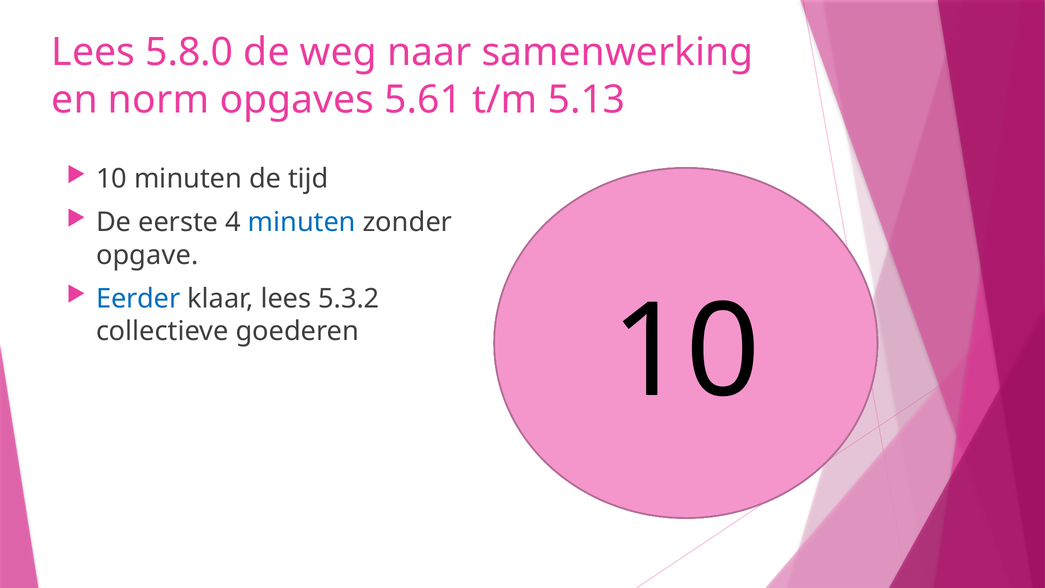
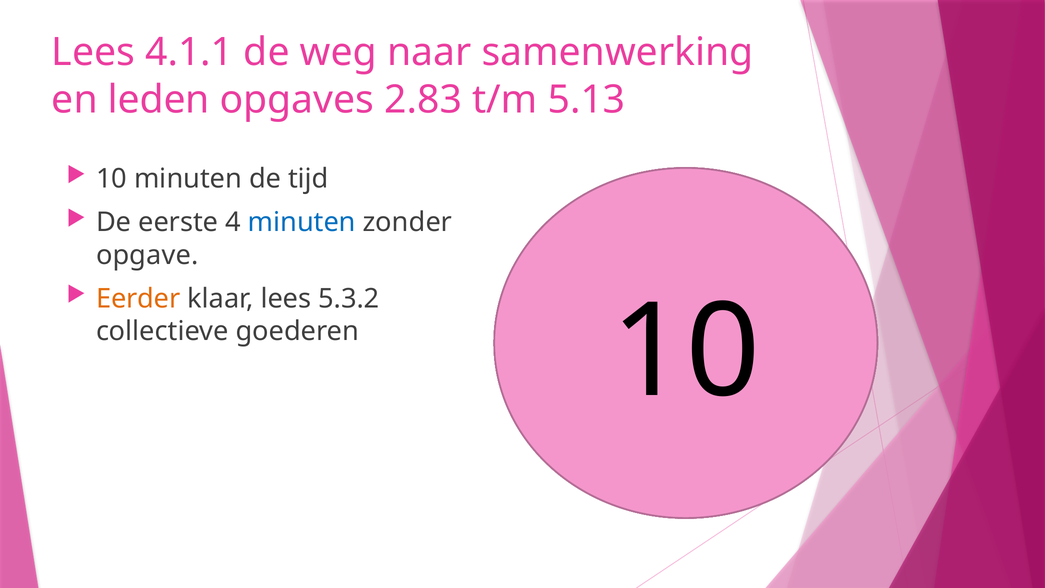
5.8.0: 5.8.0 -> 4.1.1
norm: norm -> leden
5.61: 5.61 -> 2.83
Eerder colour: blue -> orange
